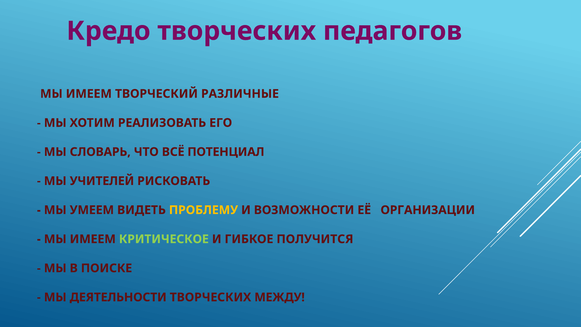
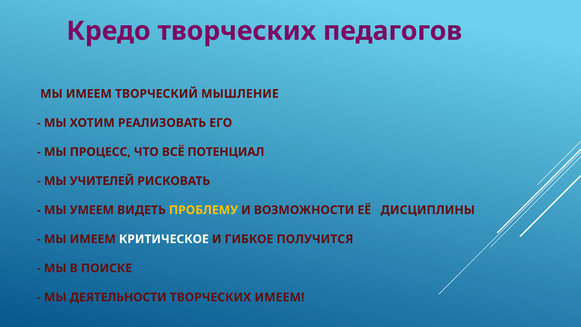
РАЗЛИЧНЫЕ: РАЗЛИЧНЫЕ -> МЫШЛЕНИЕ
СЛОВАРЬ: СЛОВАРЬ -> ПРОЦЕСС
ОРГАНИЗАЦИИ: ОРГАНИЗАЦИИ -> ДИСЦИПЛИНЫ
КРИТИЧЕСКОЕ colour: light green -> white
ТВОРЧЕСКИХ МЕЖДУ: МЕЖДУ -> ИМЕЕМ
